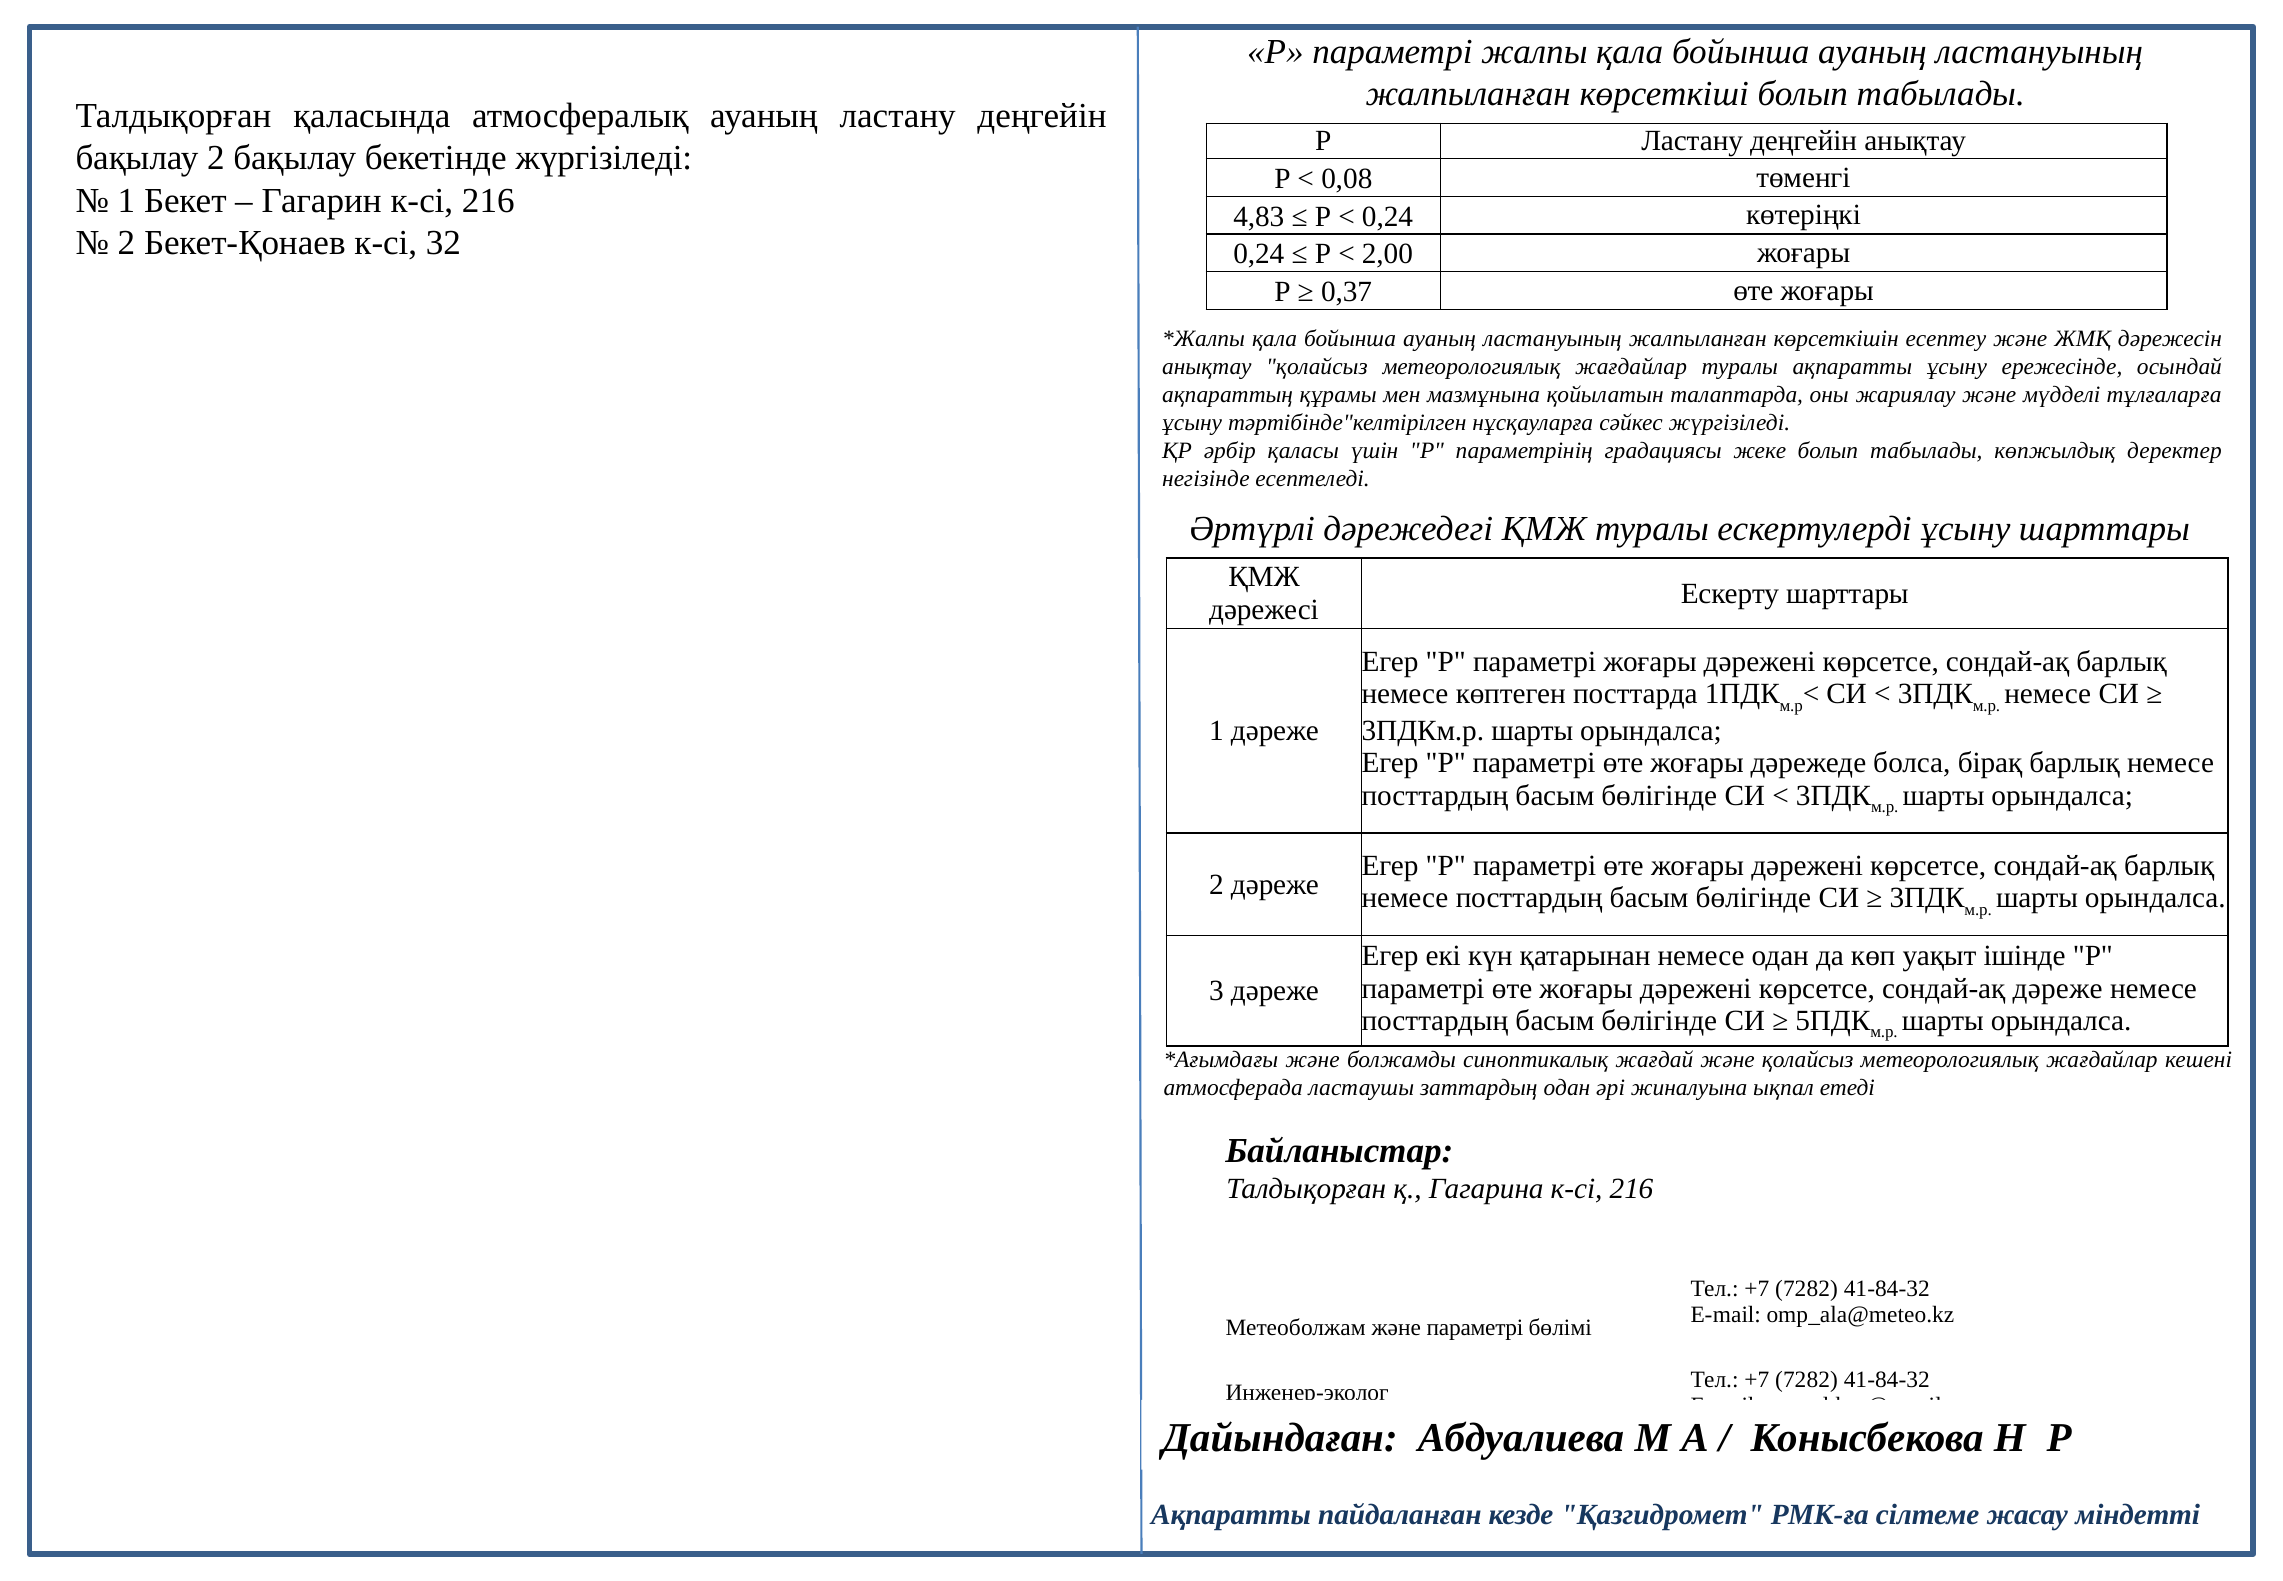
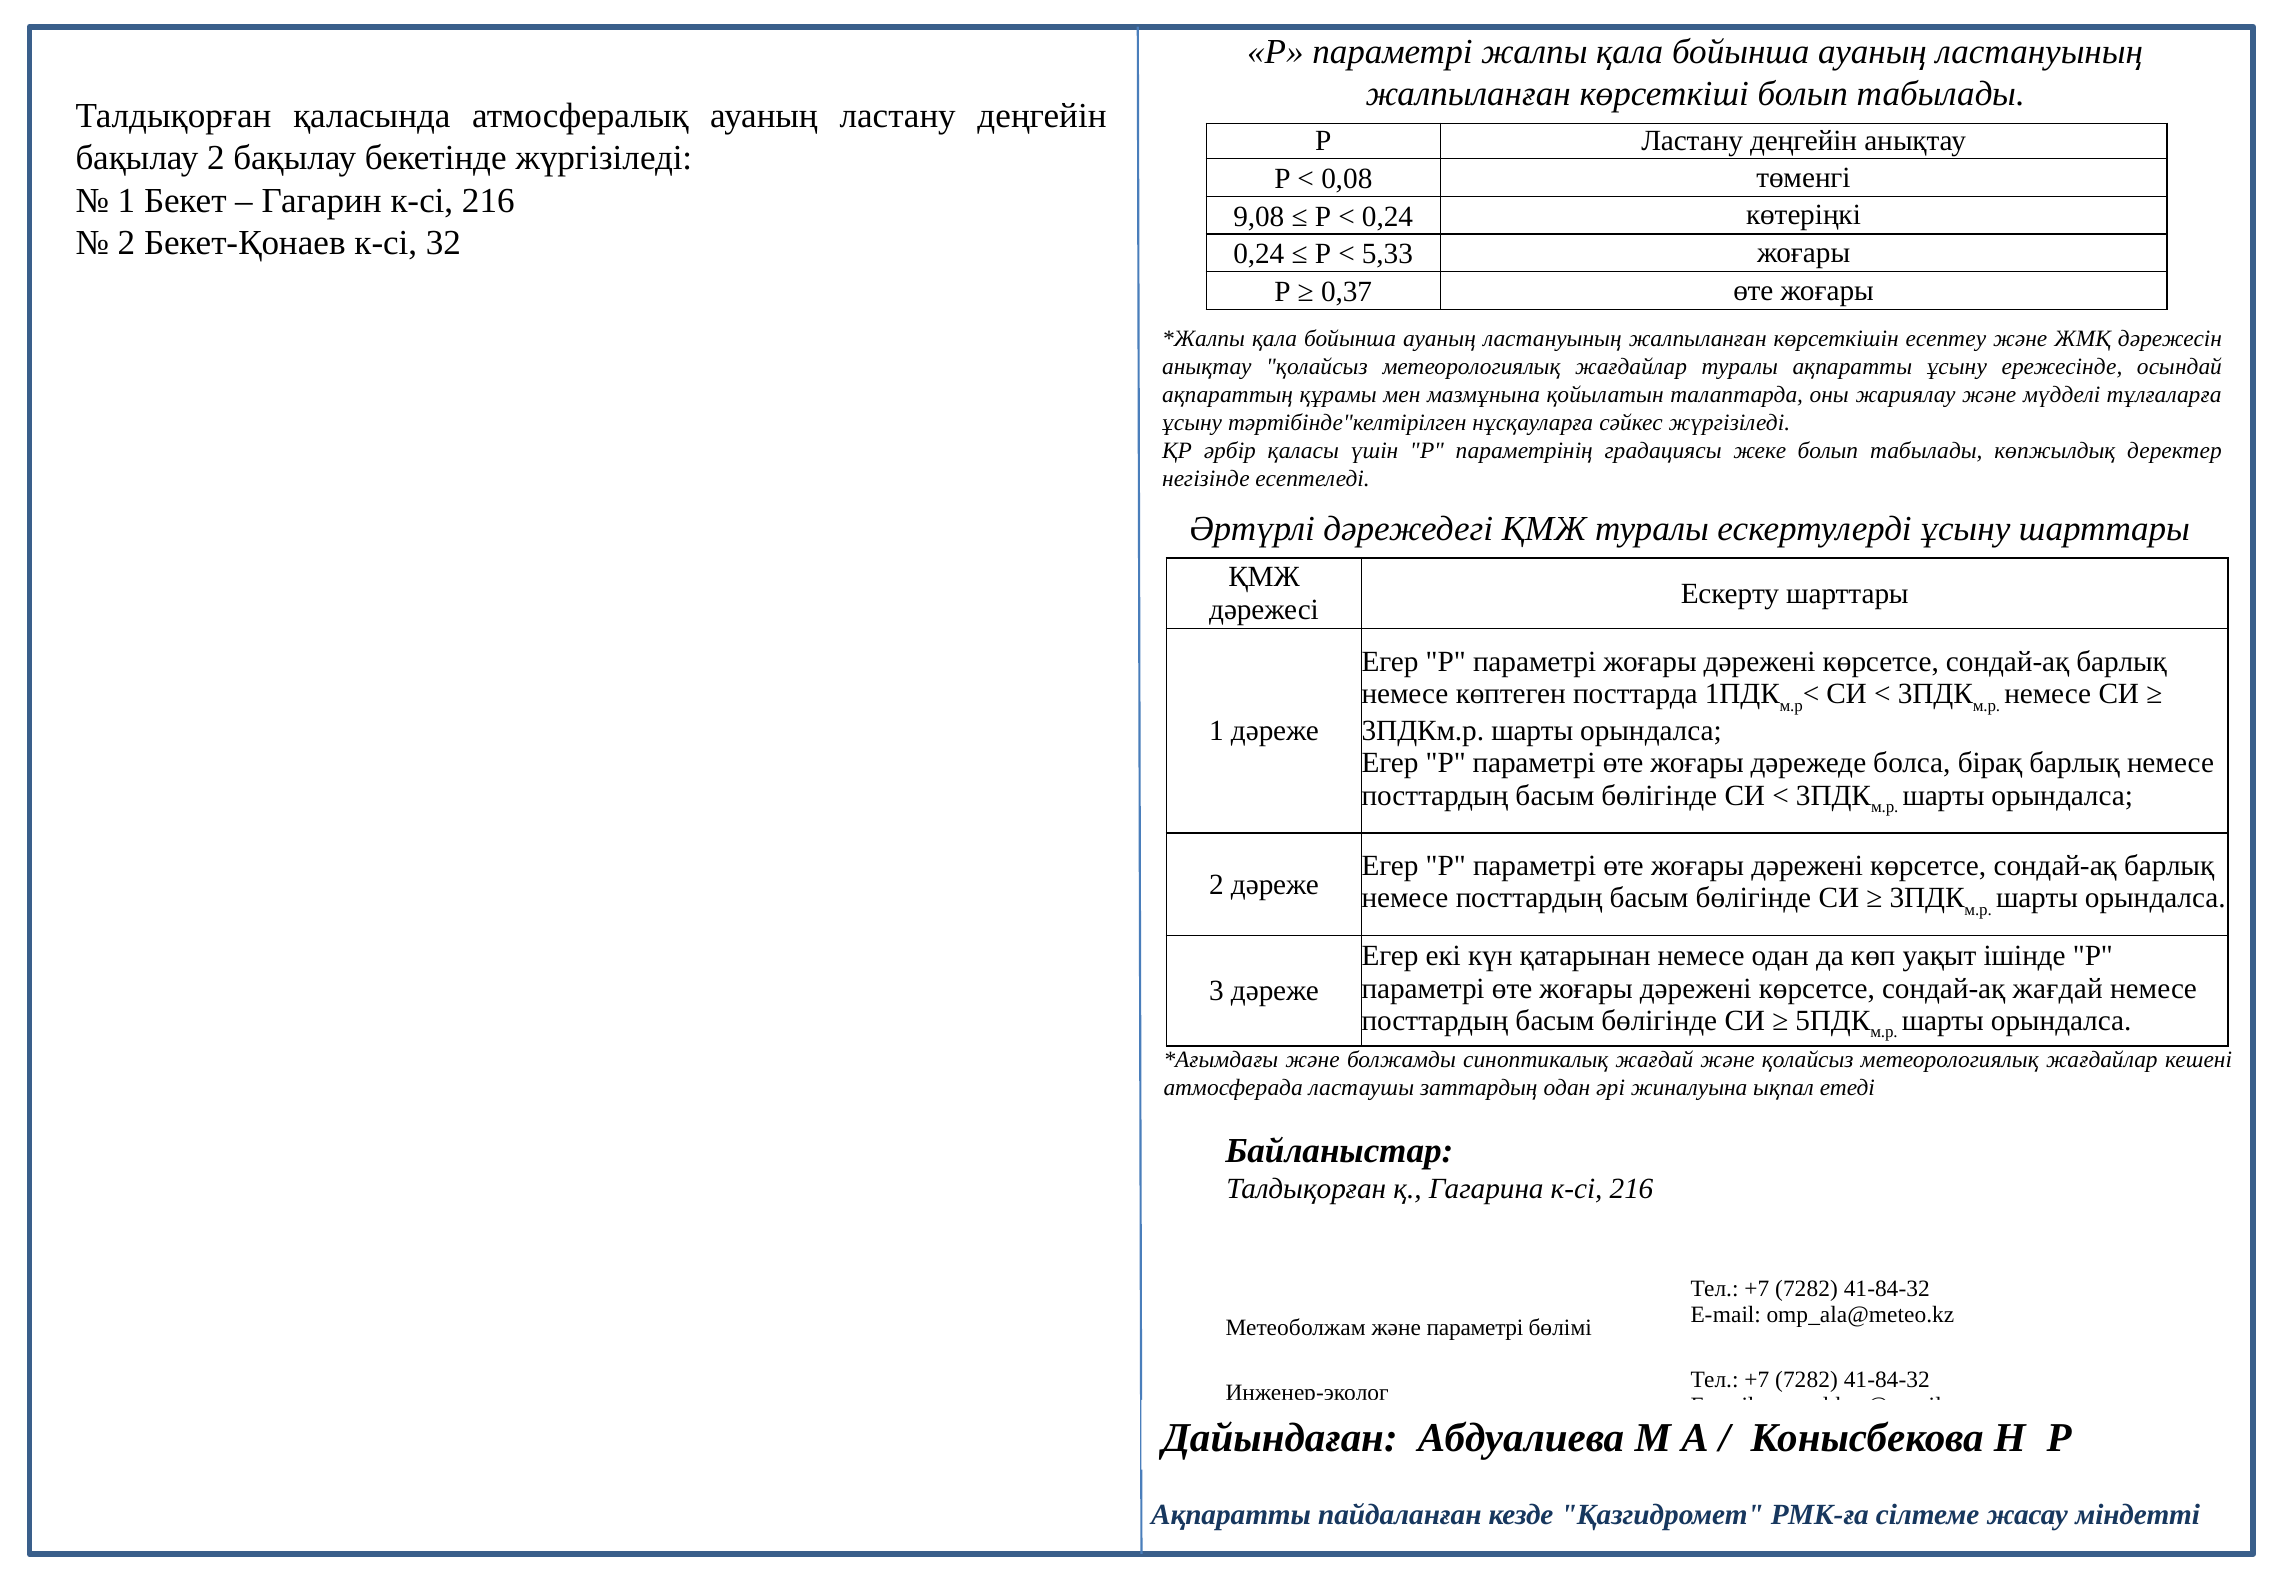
4,83: 4,83 -> 9,08
2,00: 2,00 -> 5,33
сондай-ақ дәреже: дәреже -> жағдай
